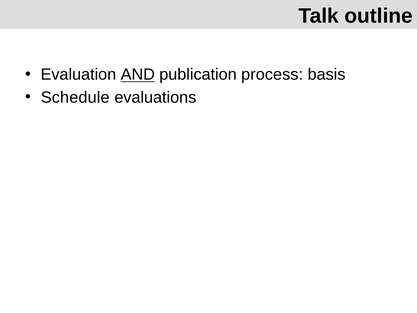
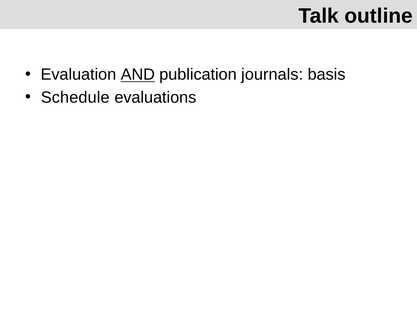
process: process -> journals
